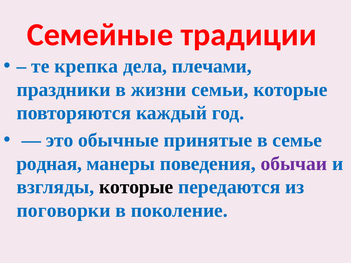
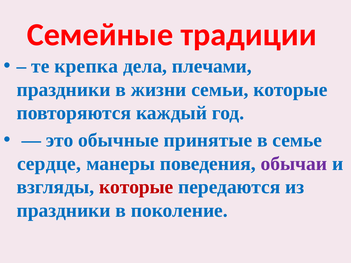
родная: родная -> сердце
которые at (136, 187) colour: black -> red
поговорки at (64, 211): поговорки -> праздники
